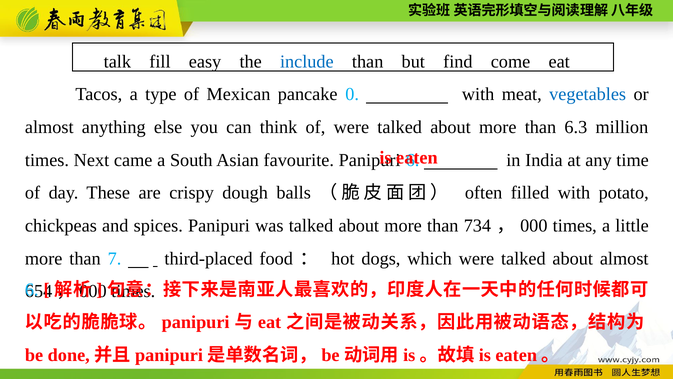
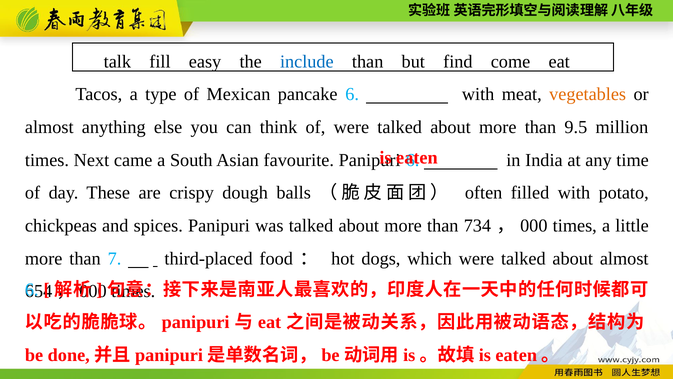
pancake 0: 0 -> 6
vegetables colour: blue -> orange
6.3: 6.3 -> 9.5
